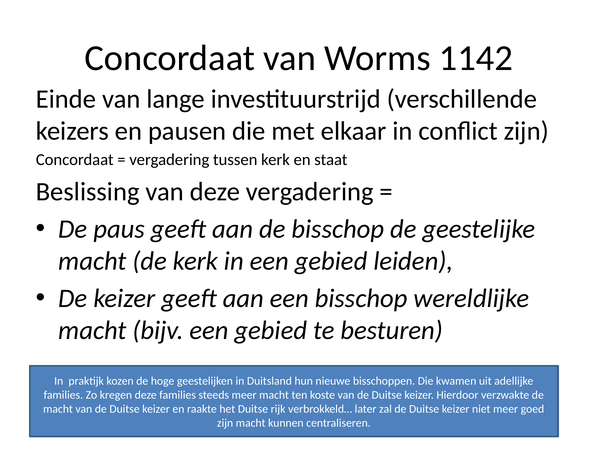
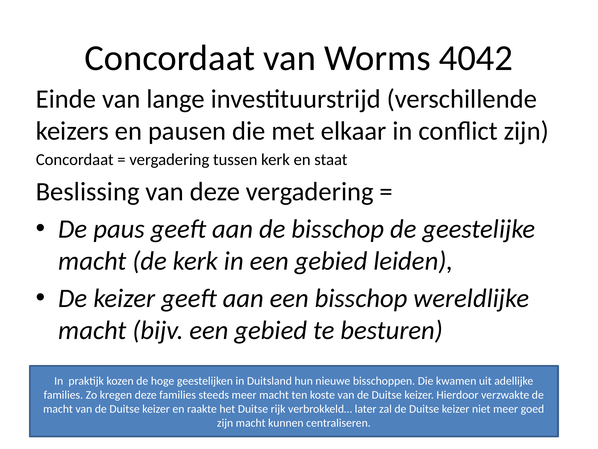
1142: 1142 -> 4042
